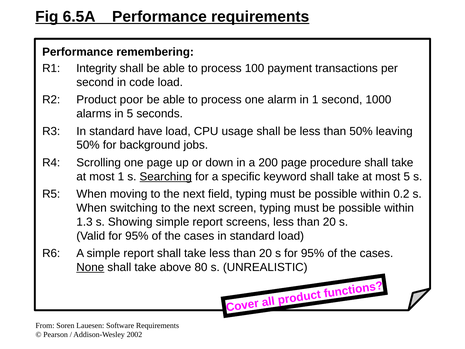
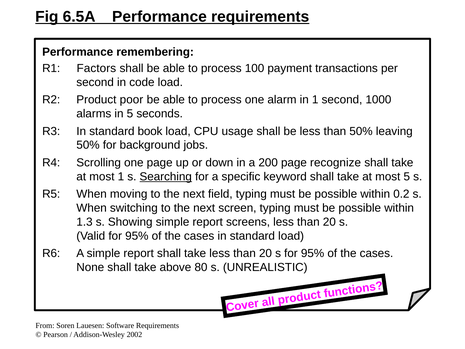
Integrity: Integrity -> Factors
have: have -> book
procedure: procedure -> recognize
None underline: present -> none
